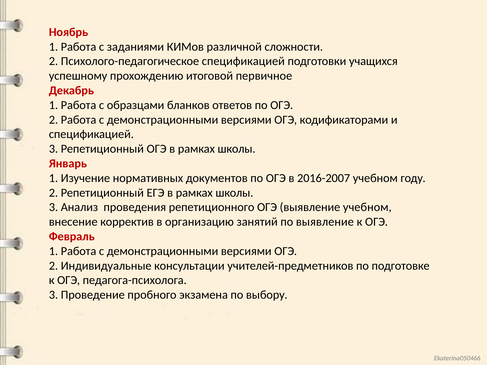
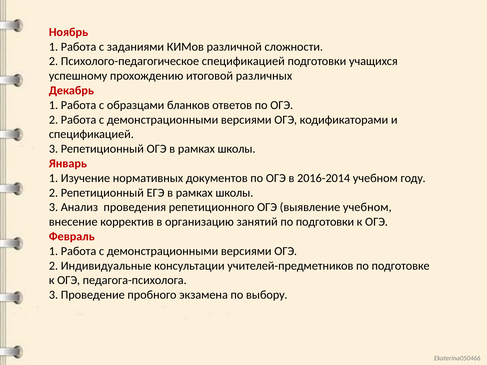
первичное: первичное -> различных
2016-2007: 2016-2007 -> 2016-2014
по выявление: выявление -> подготовки
